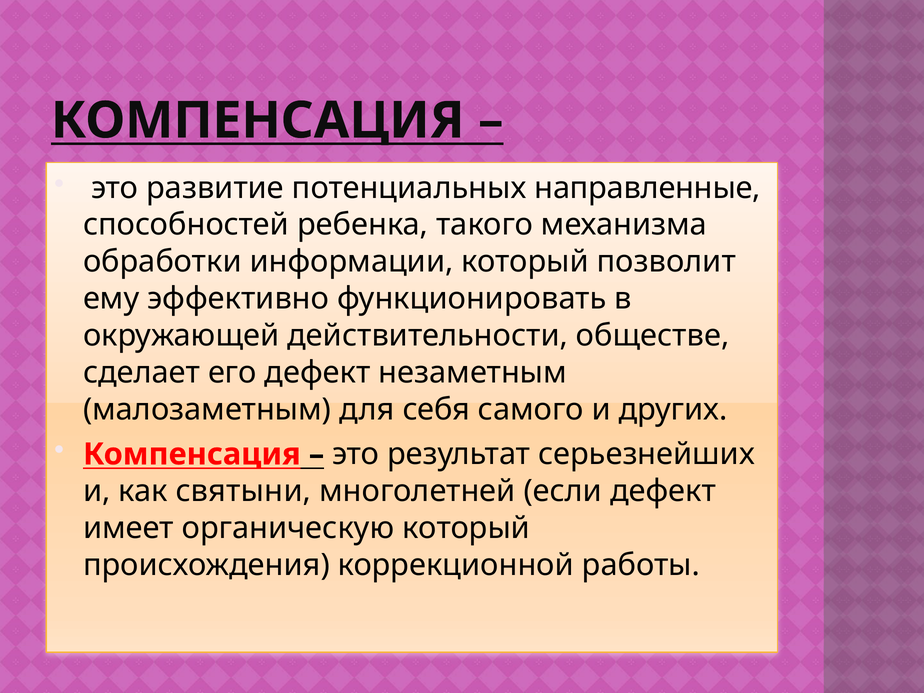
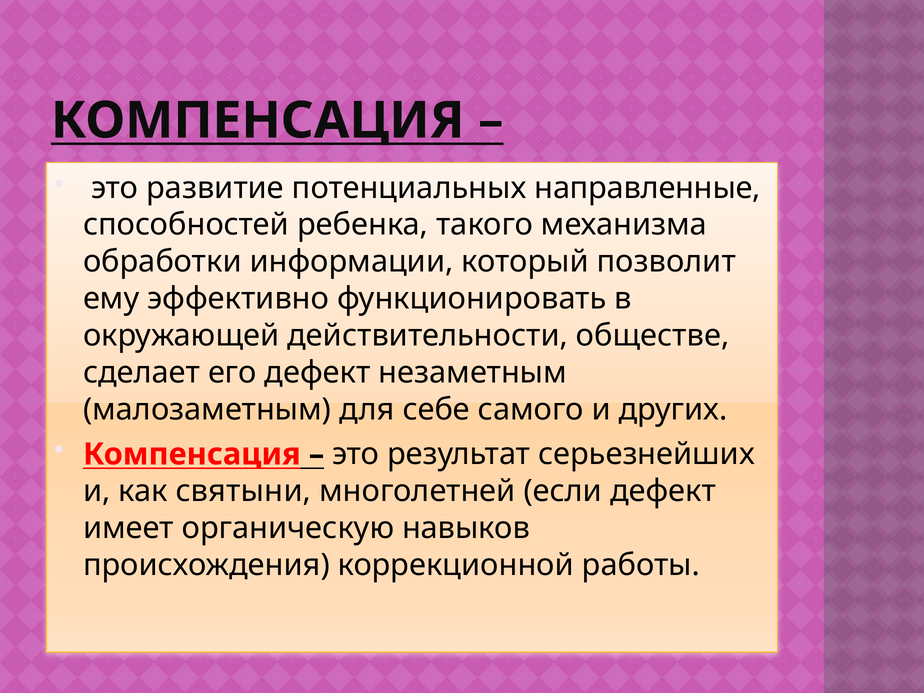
себя: себя -> себе
органическую который: который -> навыков
